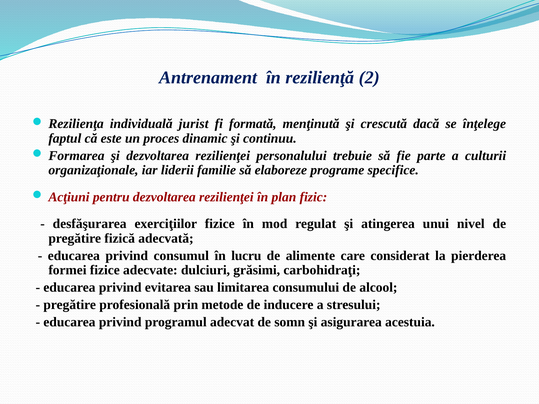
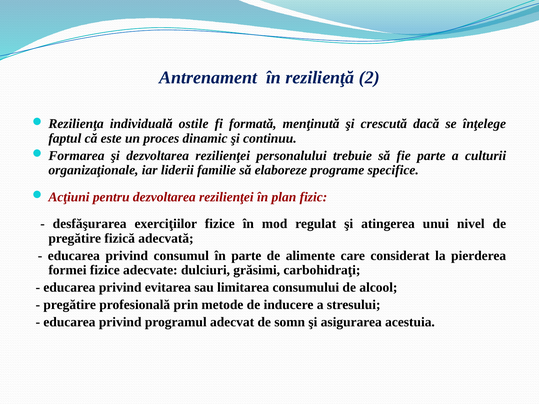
jurist: jurist -> ostile
în lucru: lucru -> parte
